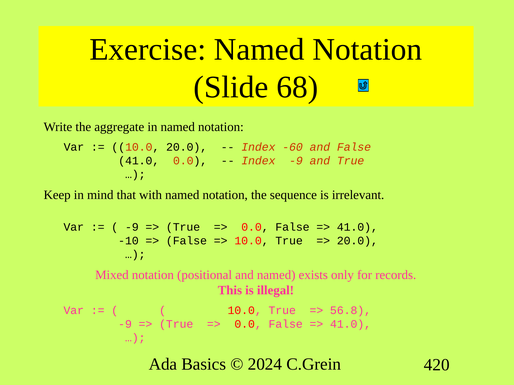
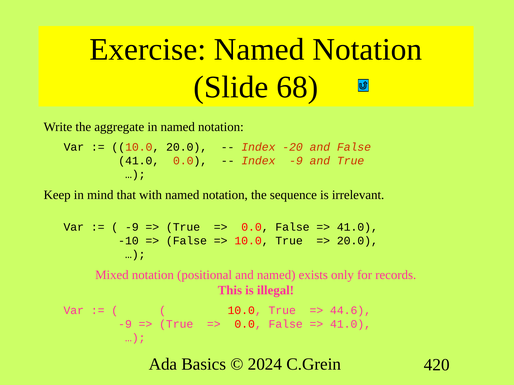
-60: -60 -> -20
56.8: 56.8 -> 44.6
